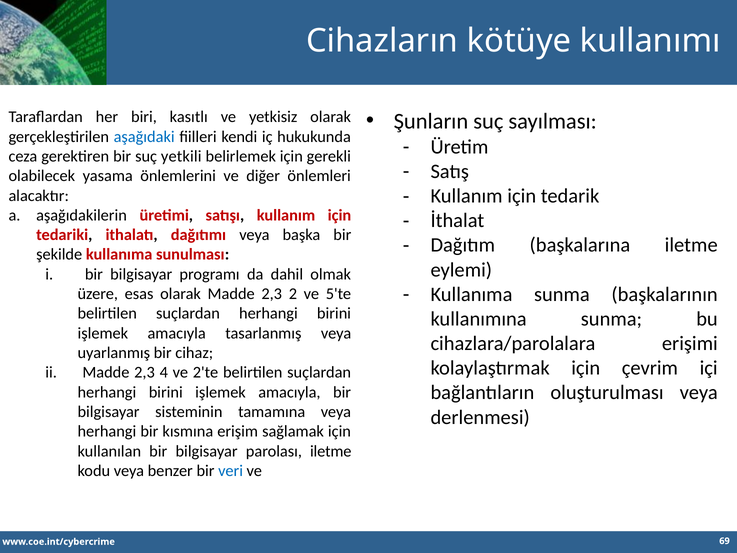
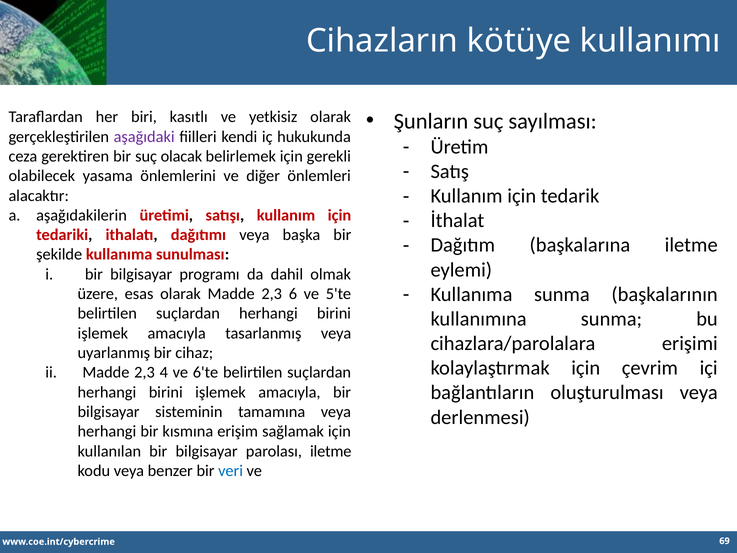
aşağıdaki colour: blue -> purple
yetkili: yetkili -> olacak
2: 2 -> 6
2'te: 2'te -> 6'te
